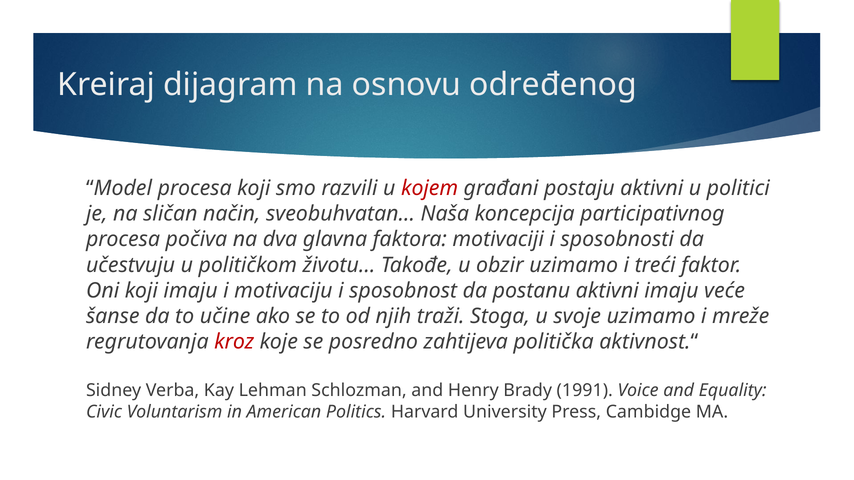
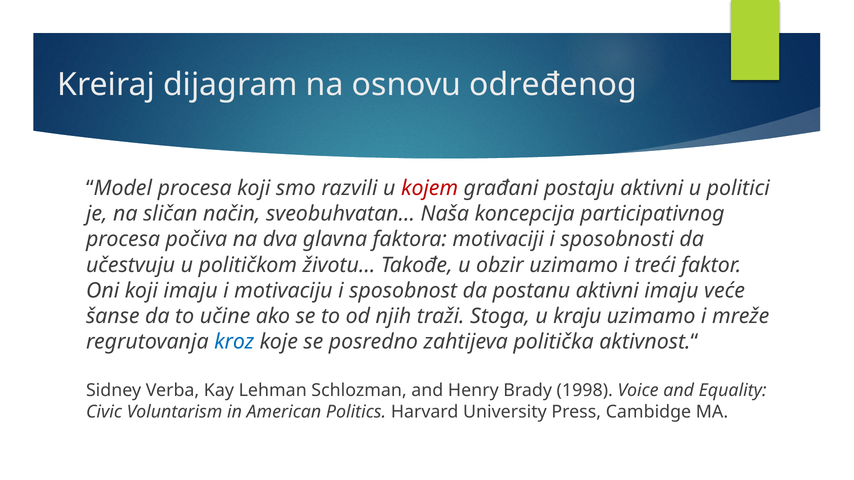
svoje: svoje -> kraju
kroz colour: red -> blue
1991: 1991 -> 1998
